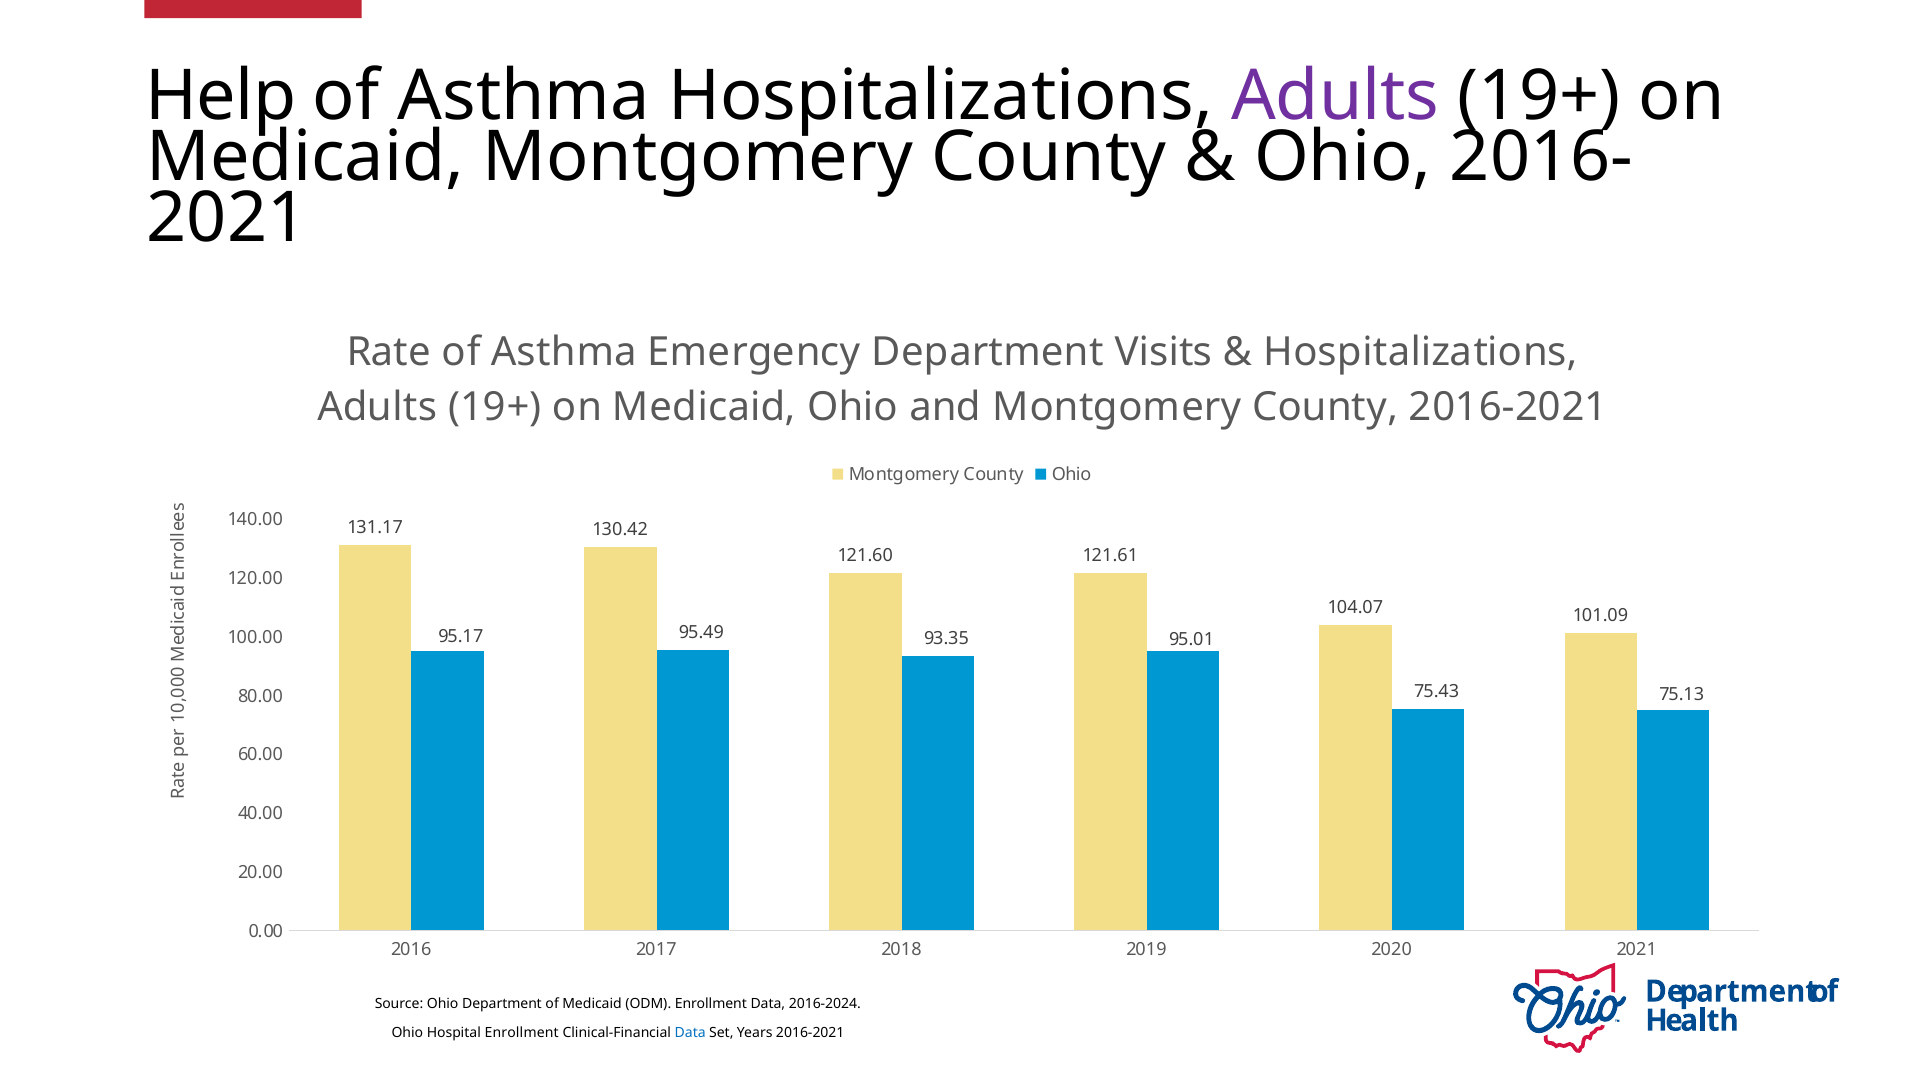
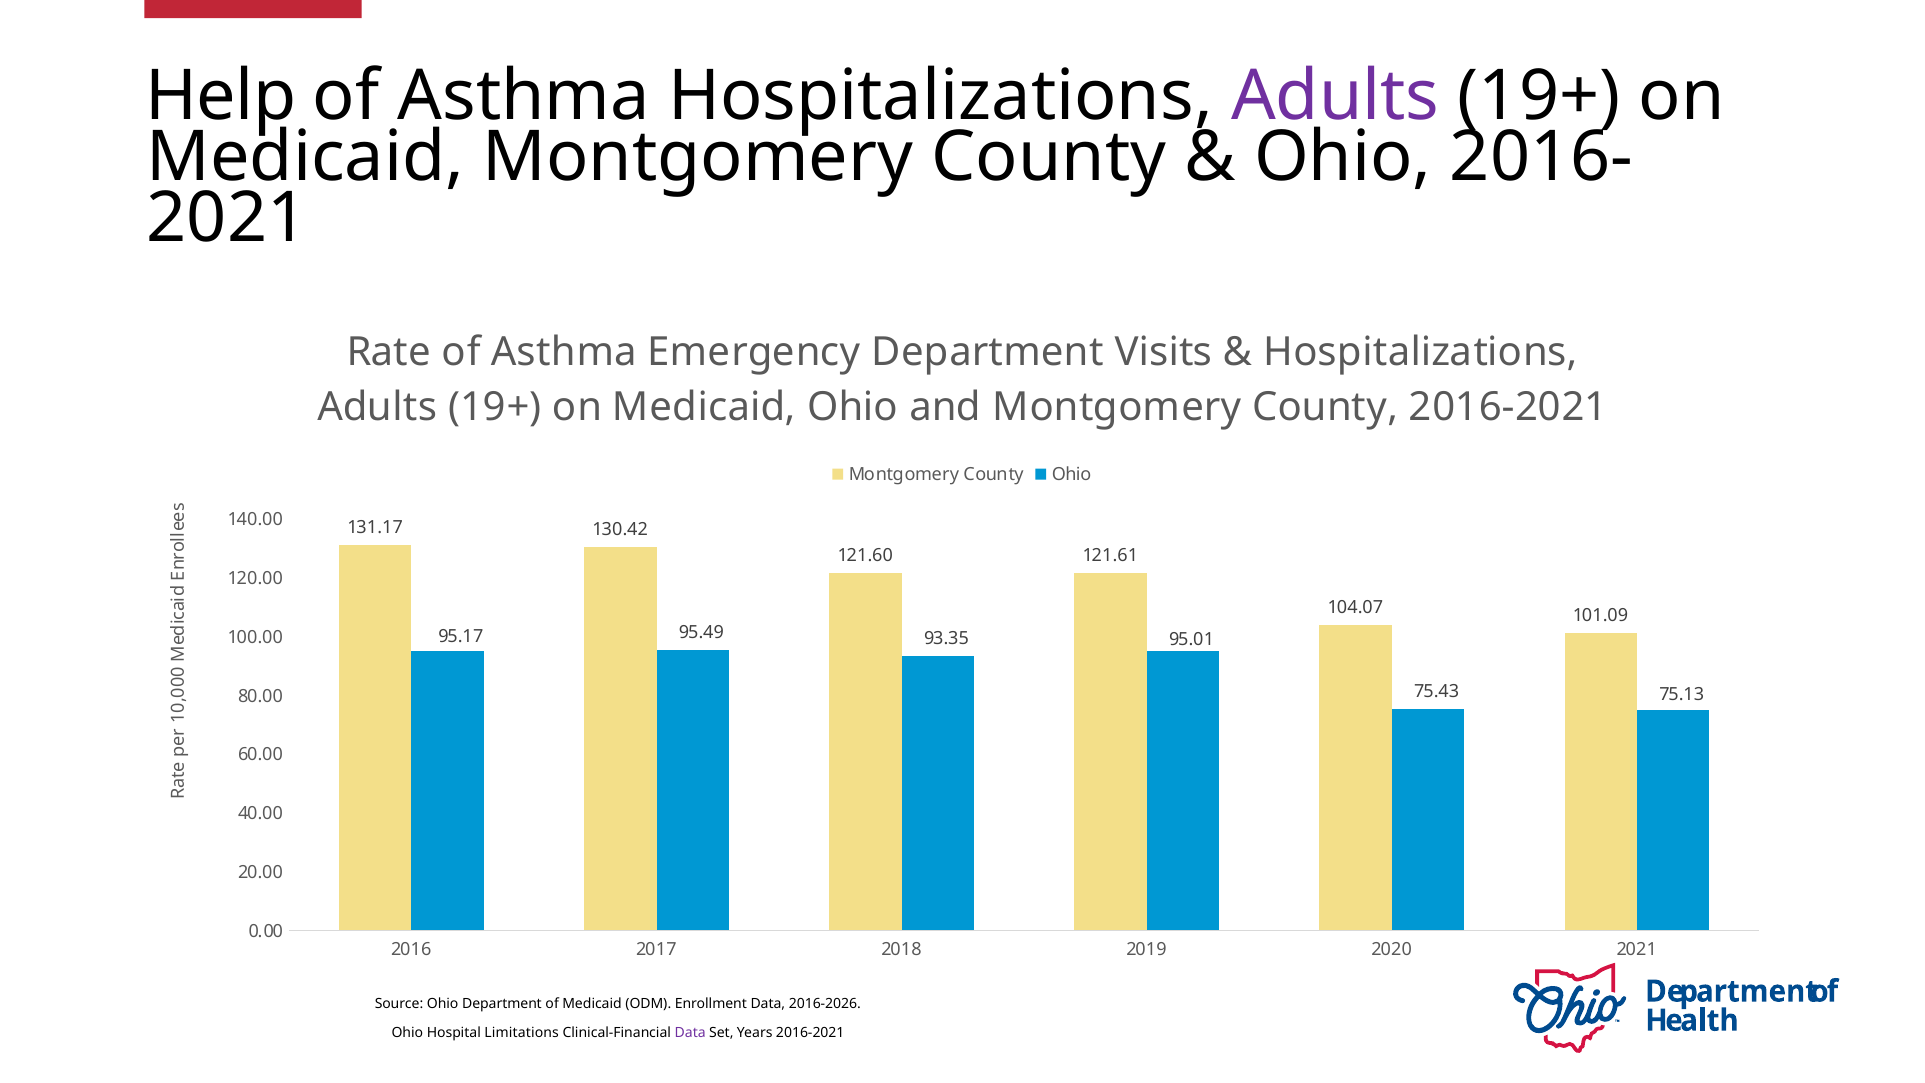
2016-2024: 2016-2024 -> 2016-2026
Hospital Enrollment: Enrollment -> Limitations
Data at (690, 1033) colour: blue -> purple
